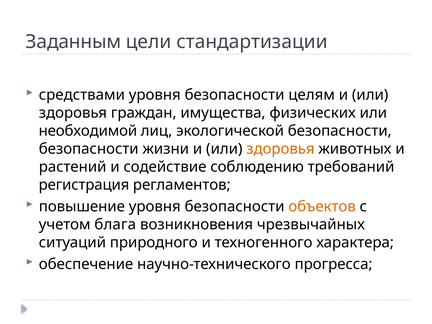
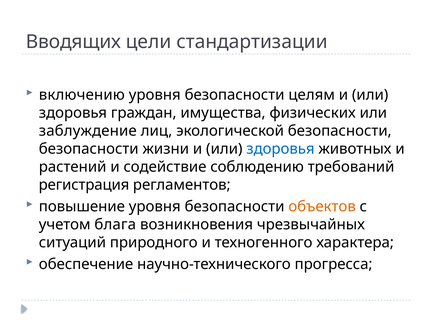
Заданным: Заданным -> Вводящих
средствами: средствами -> включению
необходимой: необходимой -> заблуждение
здоровья at (280, 149) colour: orange -> blue
